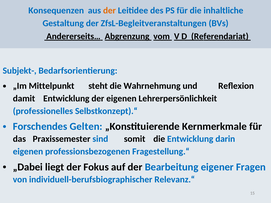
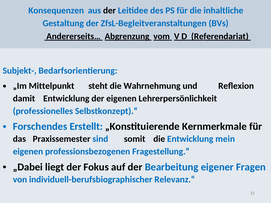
der at (109, 10) colour: orange -> black
Gelten: Gelten -> Erstellt
darin: darin -> mein
